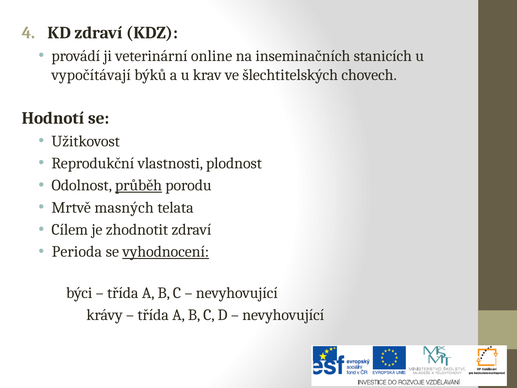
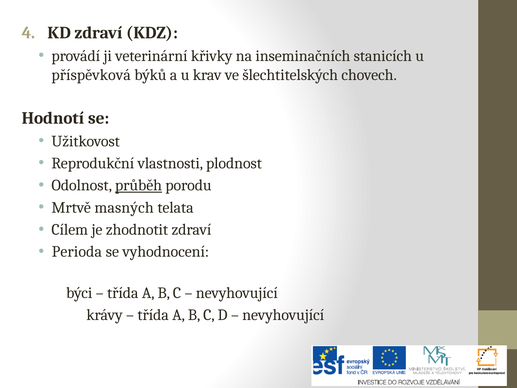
online: online -> křivky
vypočítávají: vypočítávají -> příspěvková
vyhodnocení underline: present -> none
